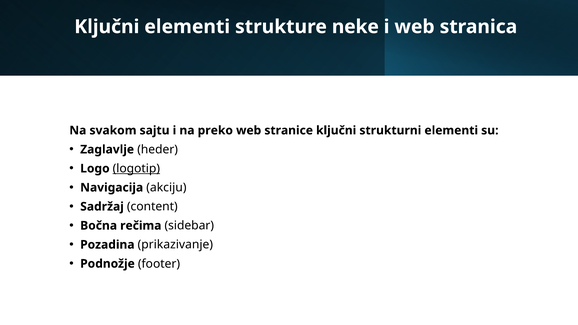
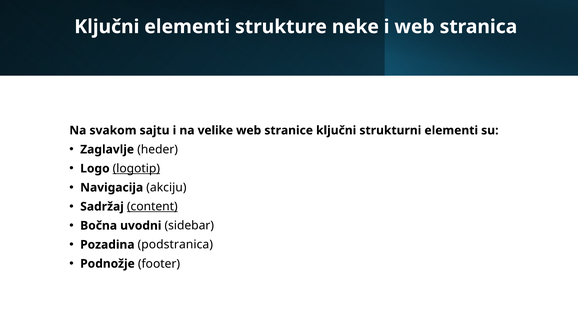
preko: preko -> velike
content underline: none -> present
rečima: rečima -> uvodni
prikazivanje: prikazivanje -> podstranica
